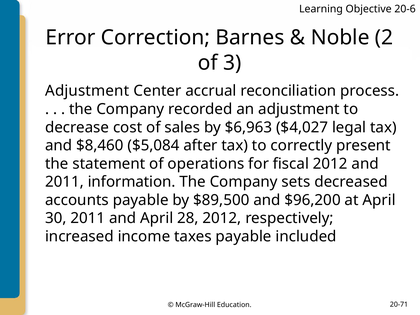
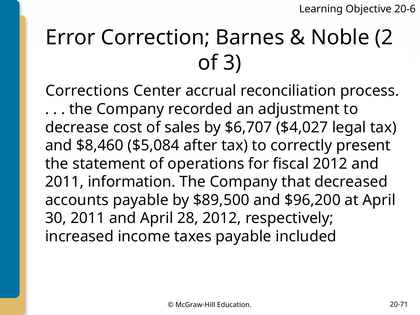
Adjustment at (87, 91): Adjustment -> Corrections
$6,963: $6,963 -> $6,707
sets: sets -> that
